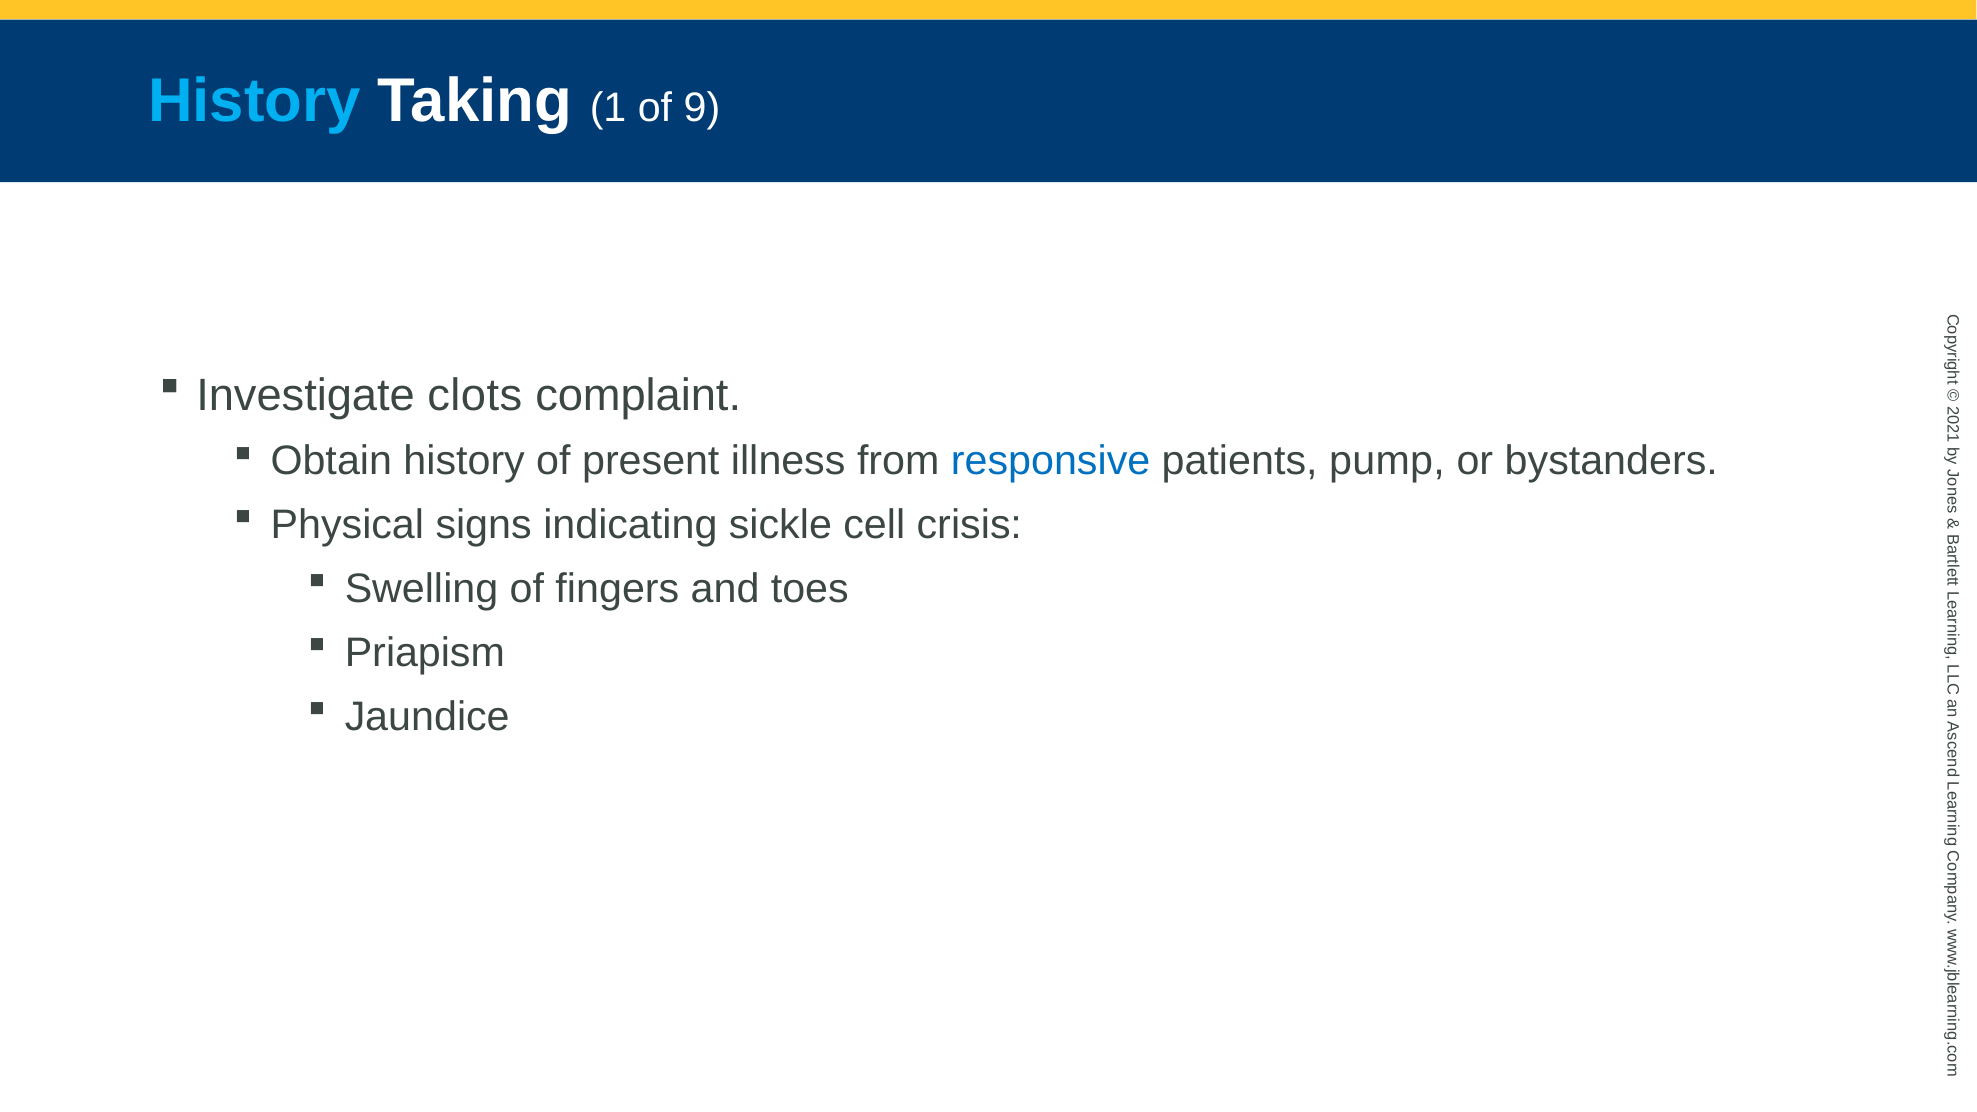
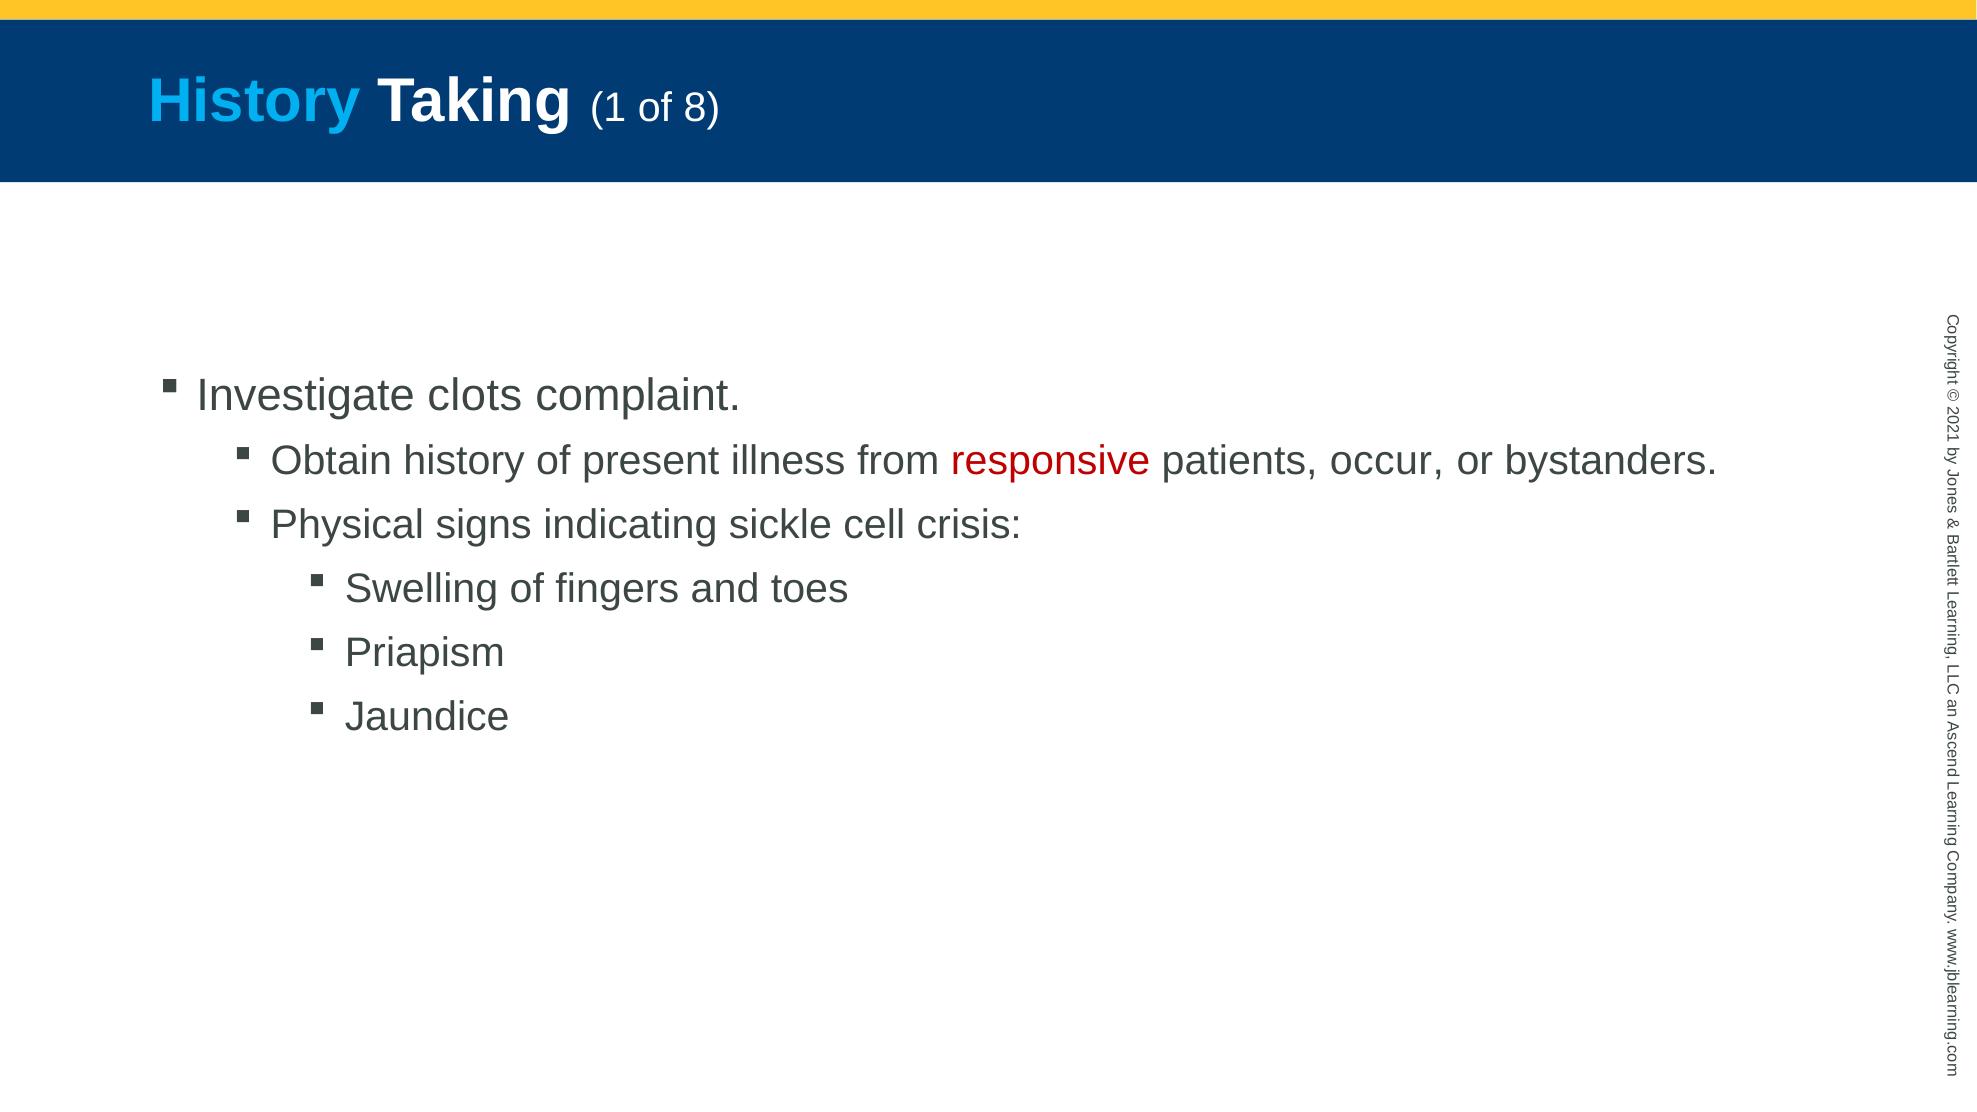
9: 9 -> 8
responsive colour: blue -> red
pump: pump -> occur
